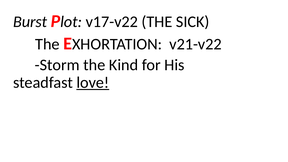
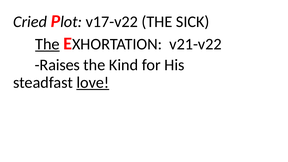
Burst: Burst -> Cried
The at (47, 44) underline: none -> present
Storm: Storm -> Raises
